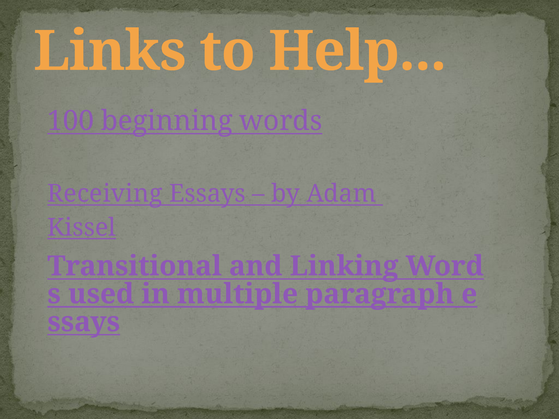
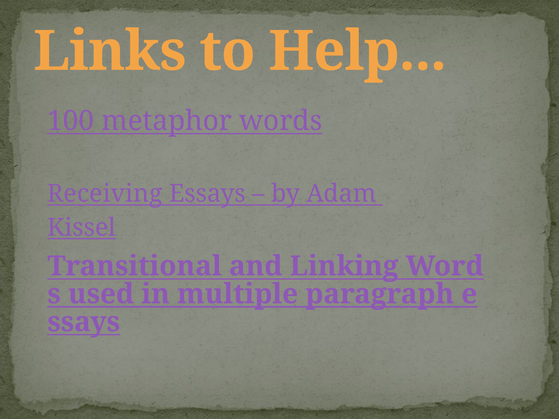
beginning: beginning -> metaphor
